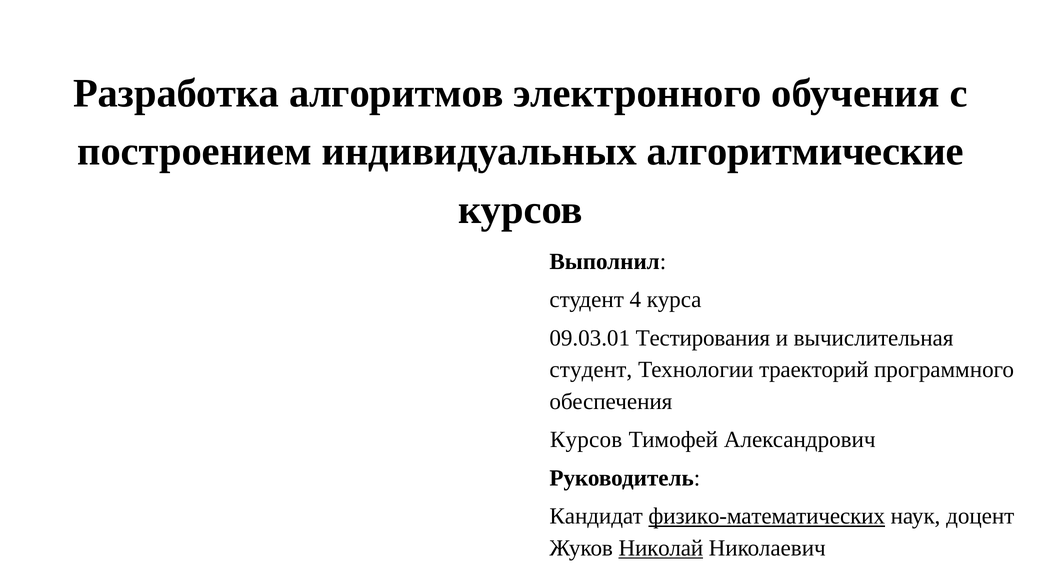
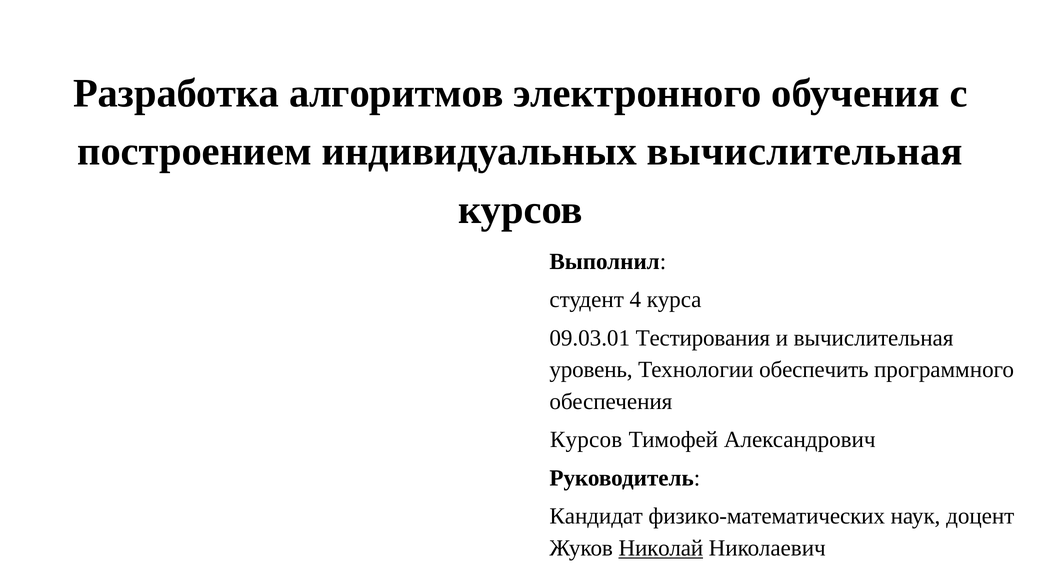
индивидуальных алгоритмические: алгоритмические -> вычислительная
студент at (591, 370): студент -> уровень
траекторий: траекторий -> обеспечить
физико-математических underline: present -> none
